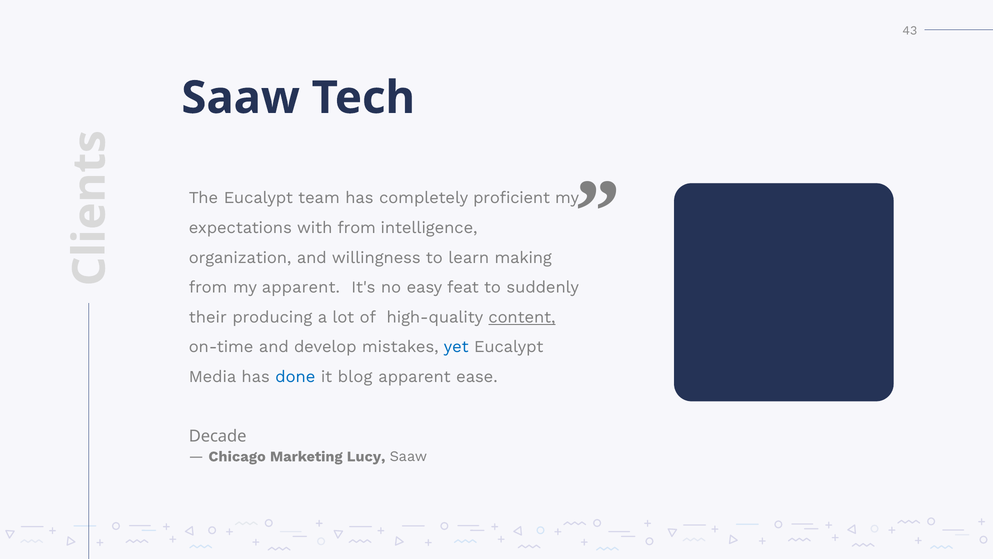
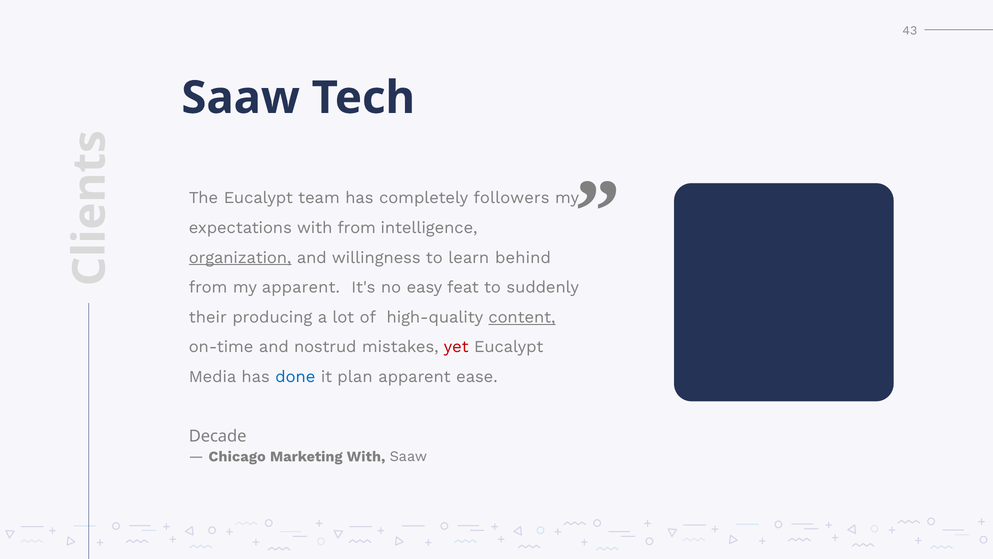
proficient: proficient -> followers
organization underline: none -> present
making: making -> behind
develop: develop -> nostrud
yet colour: blue -> red
blog: blog -> plan
Marketing Lucy: Lucy -> With
